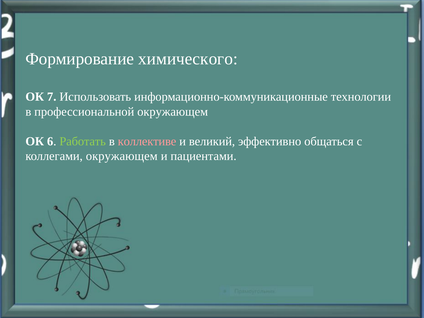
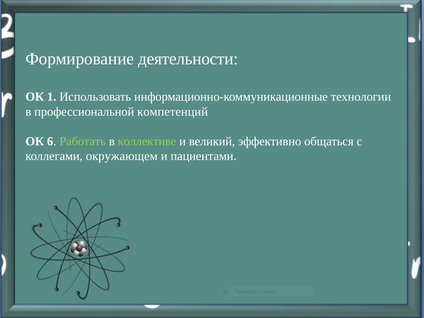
химического: химического -> деятельности
7: 7 -> 1
профессиональной окружающем: окружающем -> компетенций
коллективе colour: pink -> light green
